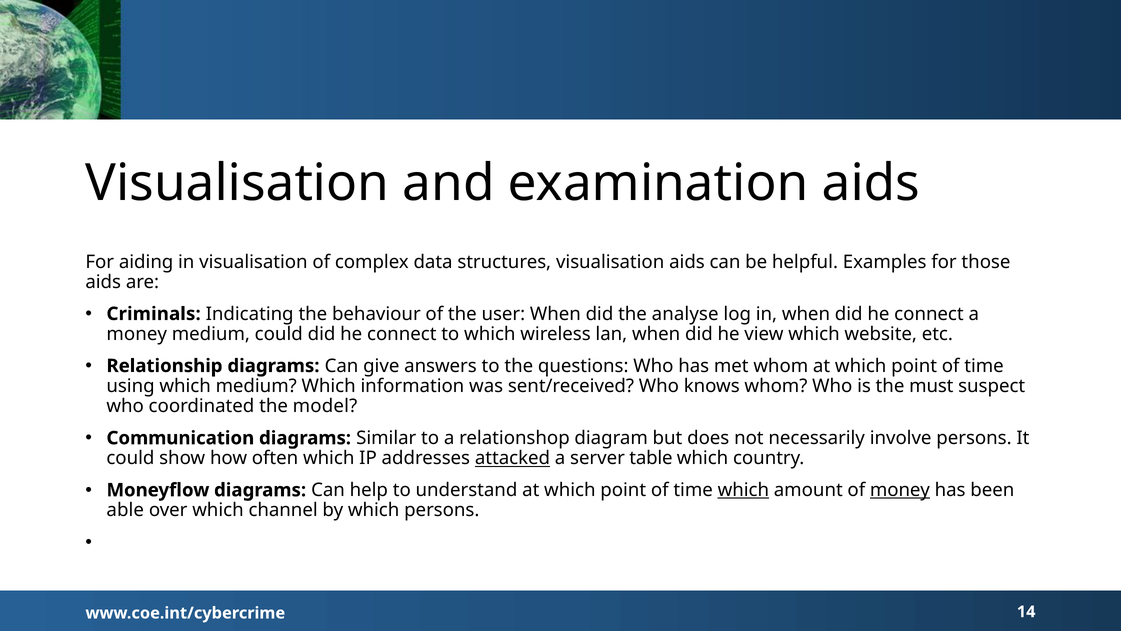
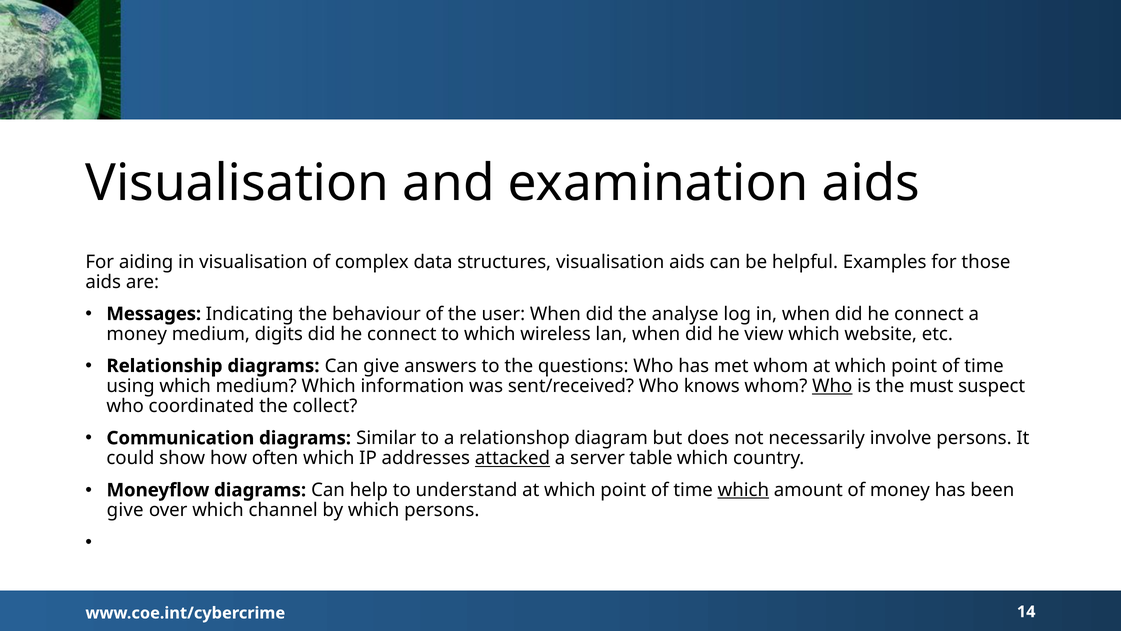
Criminals: Criminals -> Messages
medium could: could -> digits
Who at (832, 386) underline: none -> present
model: model -> collect
money at (900, 490) underline: present -> none
able at (125, 510): able -> give
